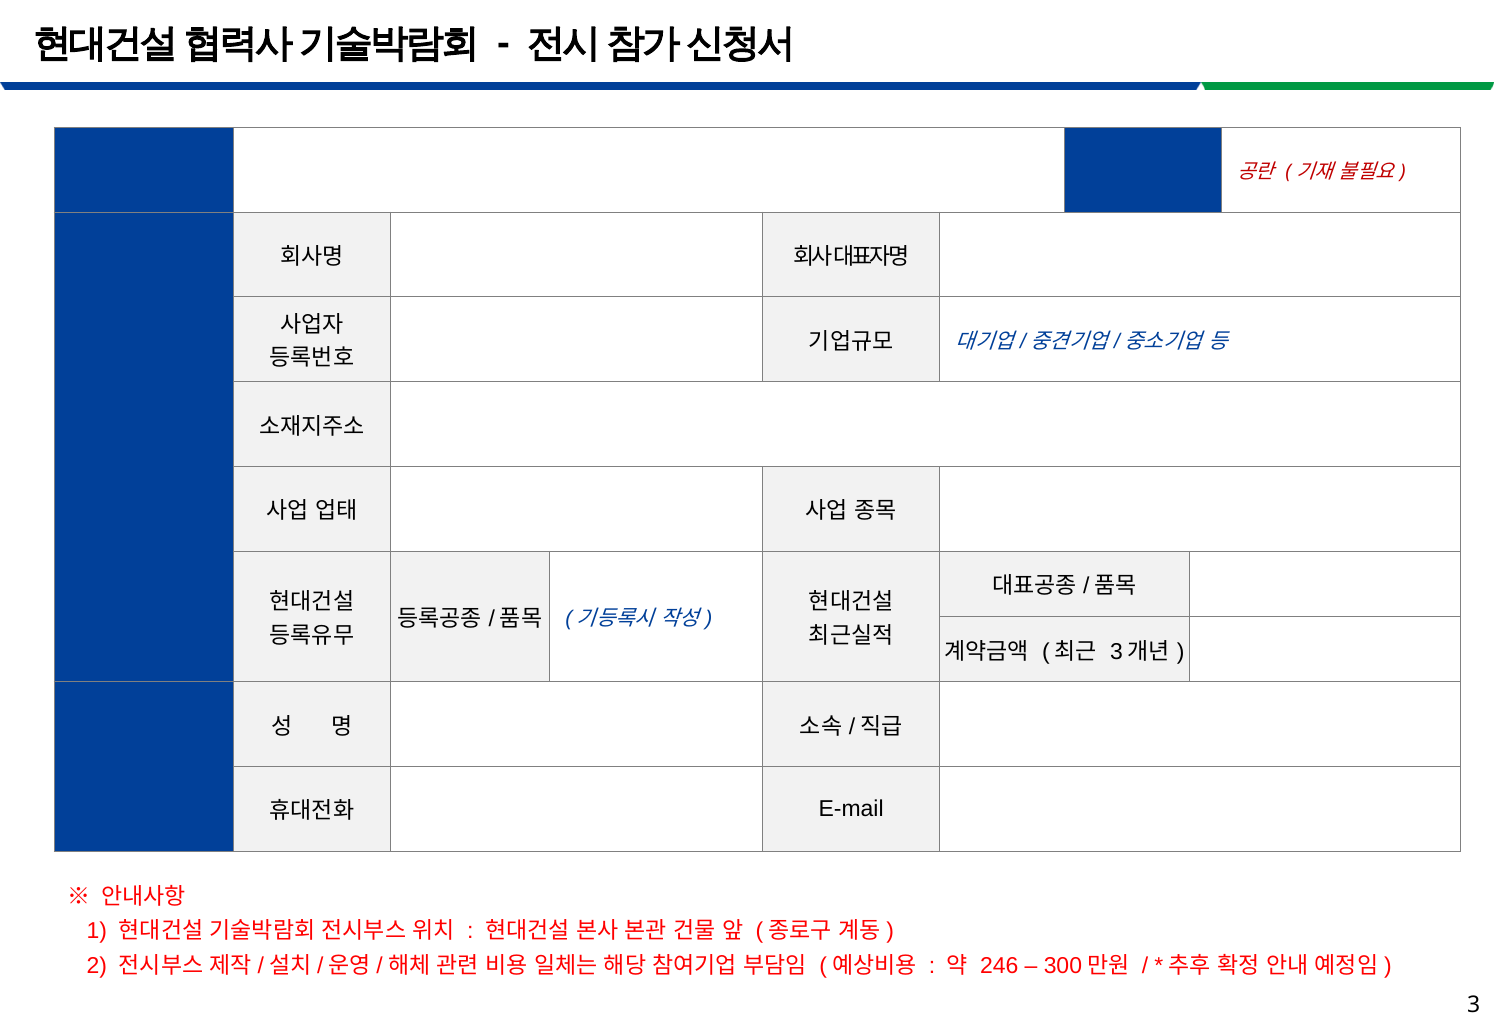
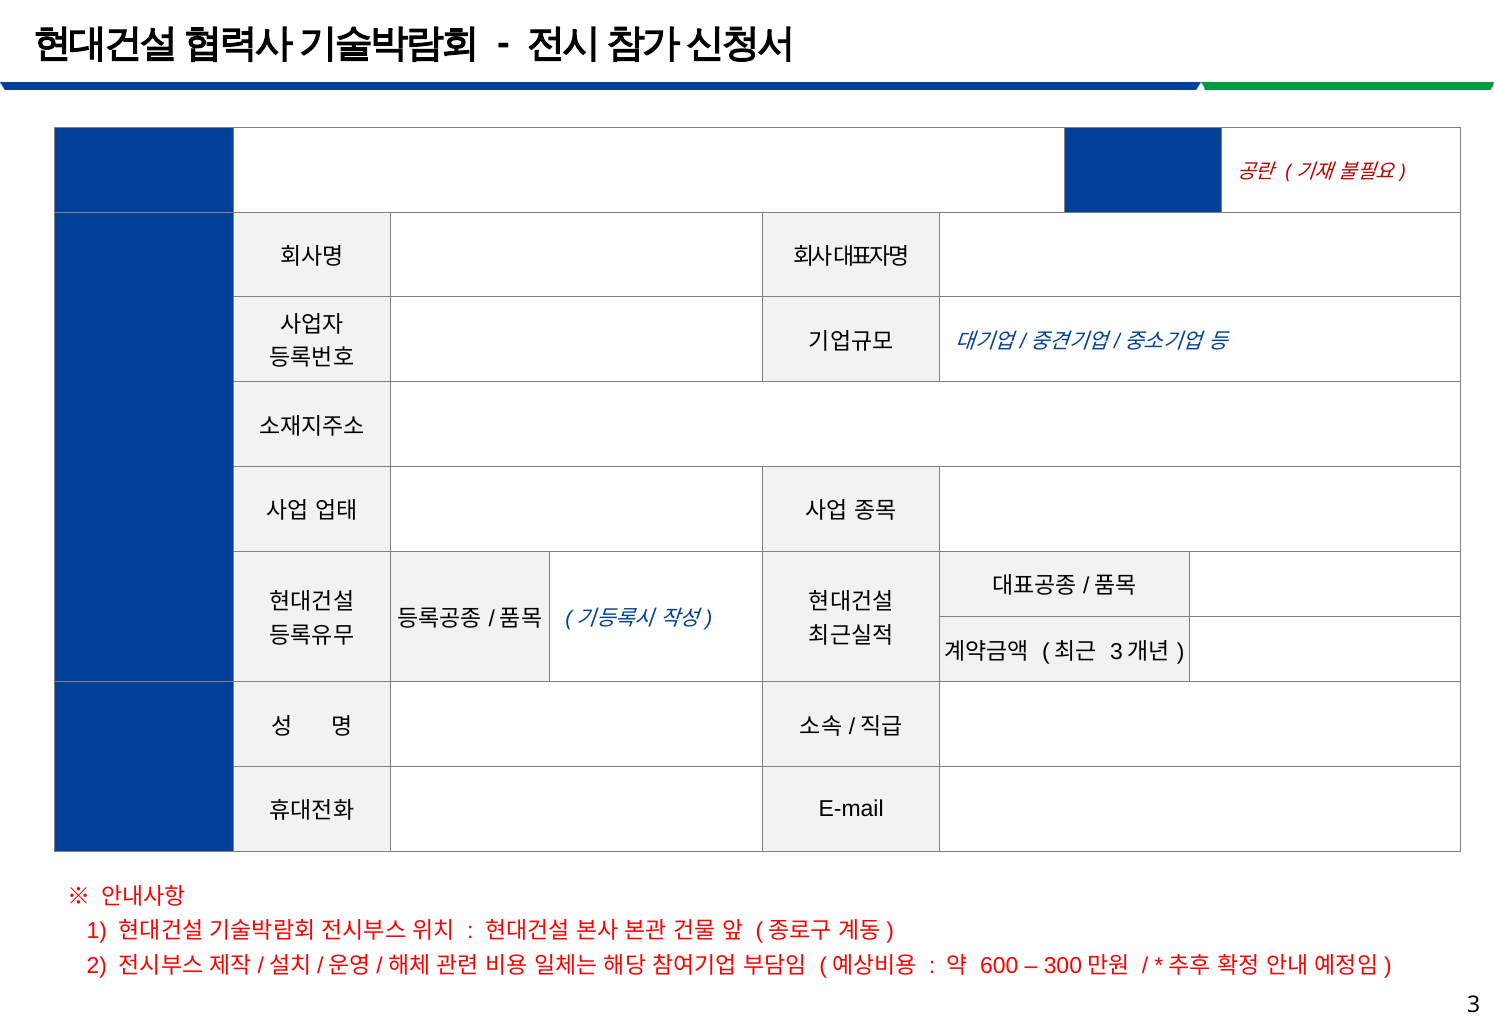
246: 246 -> 600
